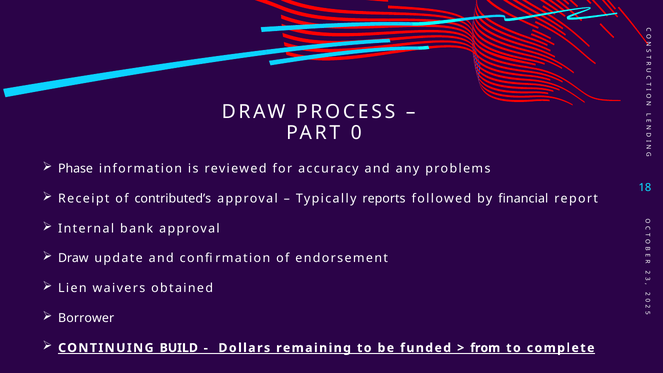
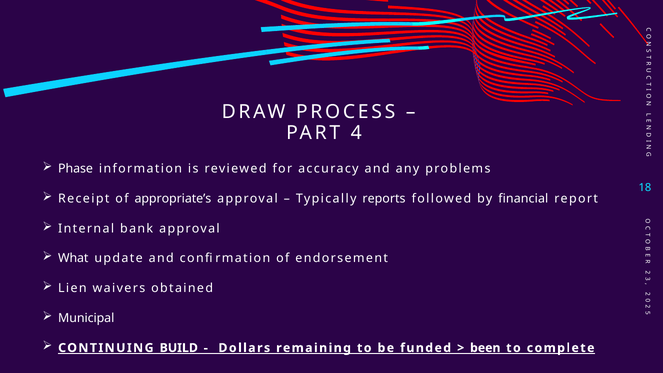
PART 0: 0 -> 4
contributed’s: contributed’s -> appropriate’s
Draw at (73, 258): Draw -> What
Borrower: Borrower -> Municipal
from: from -> been
